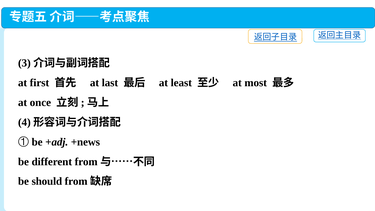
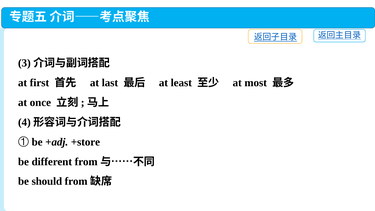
+news: +news -> +store
